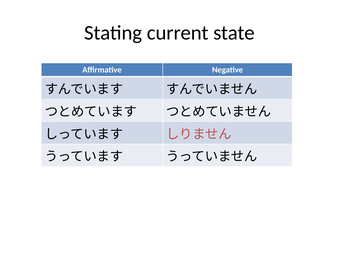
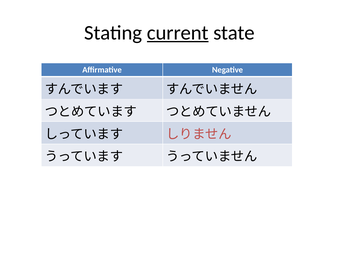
current underline: none -> present
